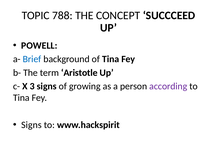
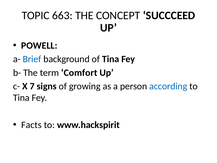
788: 788 -> 663
Aristotle: Aristotle -> Comfort
3: 3 -> 7
according colour: purple -> blue
Signs at (31, 125): Signs -> Facts
